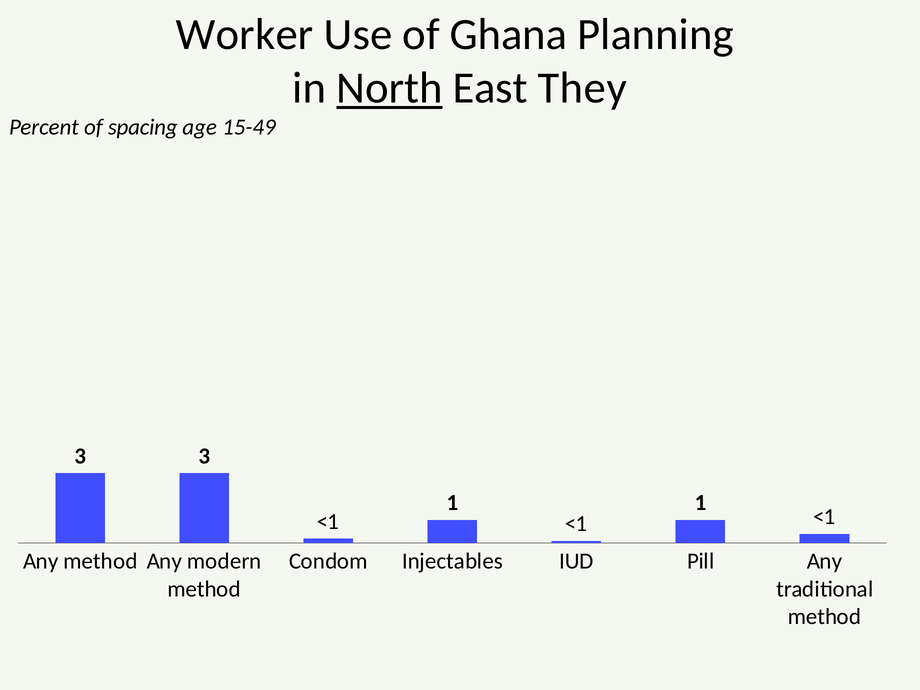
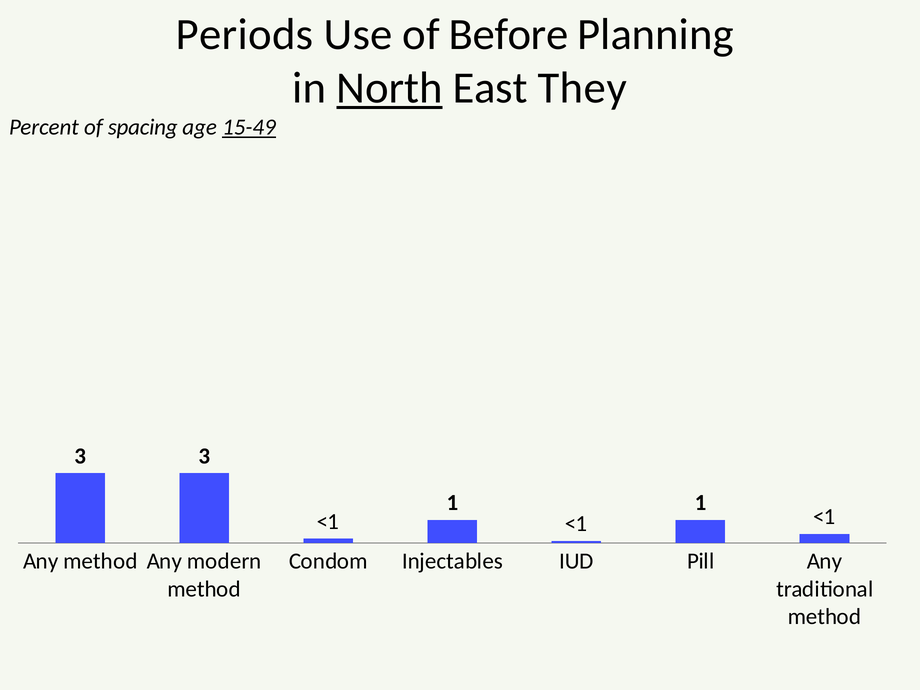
Worker: Worker -> Periods
Ghana: Ghana -> Before
15-49 underline: none -> present
